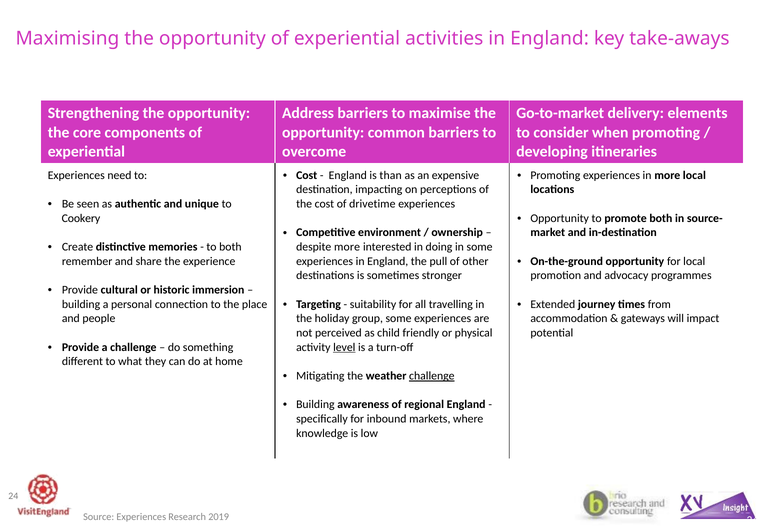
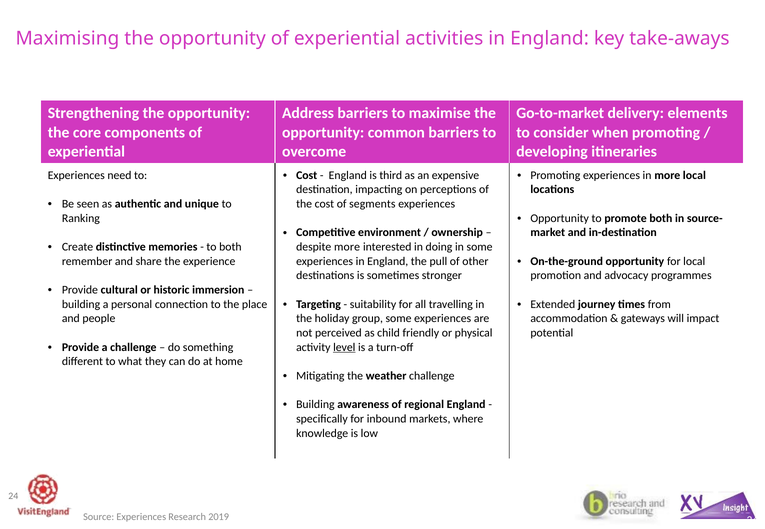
than: than -> third
drivetime: drivetime -> segments
Cookery: Cookery -> Ranking
challenge at (432, 376) underline: present -> none
